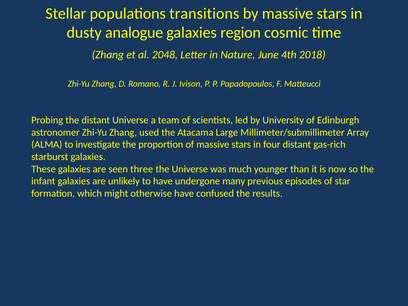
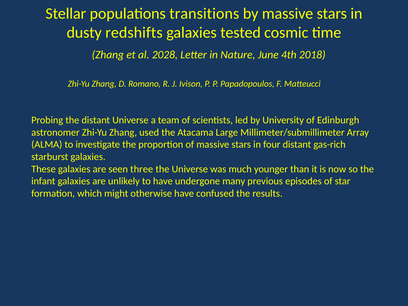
analogue: analogue -> redshifts
region: region -> tested
2048: 2048 -> 2028
